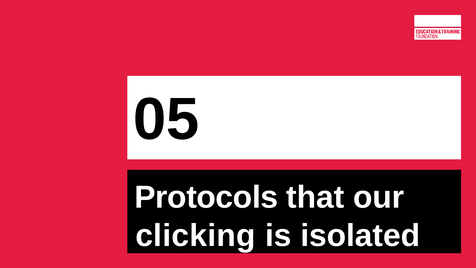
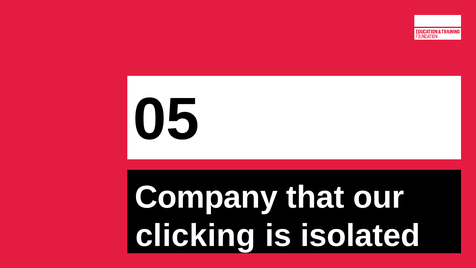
Protocols: Protocols -> Company
